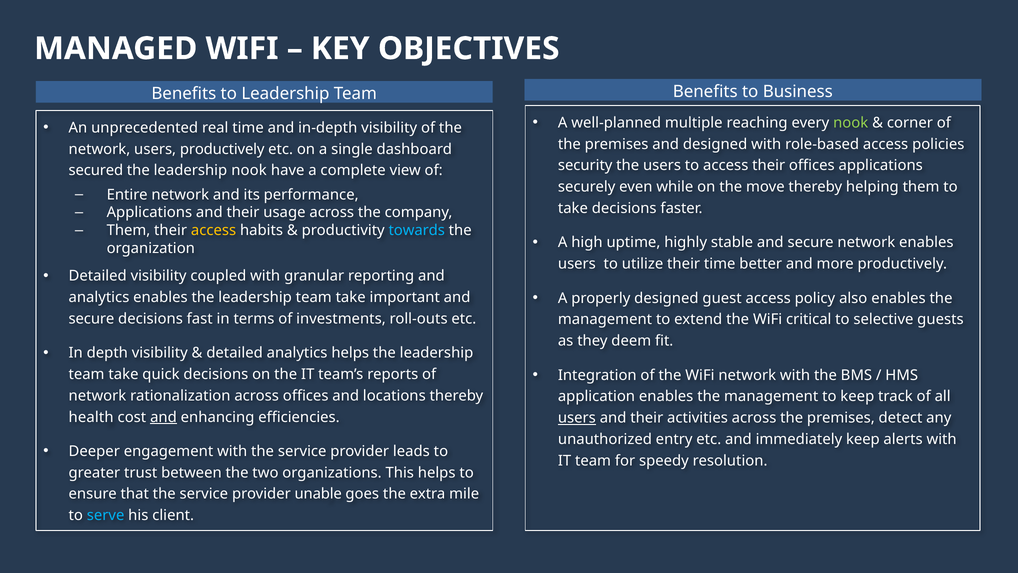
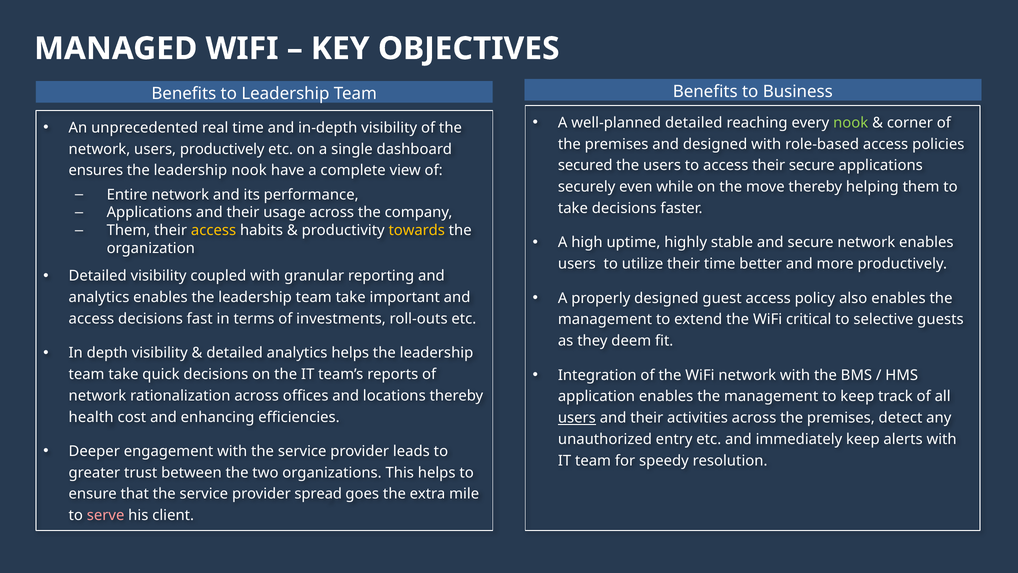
well-planned multiple: multiple -> detailed
security: security -> secured
their offices: offices -> secure
secured: secured -> ensures
towards colour: light blue -> yellow
secure at (91, 319): secure -> access
and at (163, 417) underline: present -> none
unable: unable -> spread
serve colour: light blue -> pink
